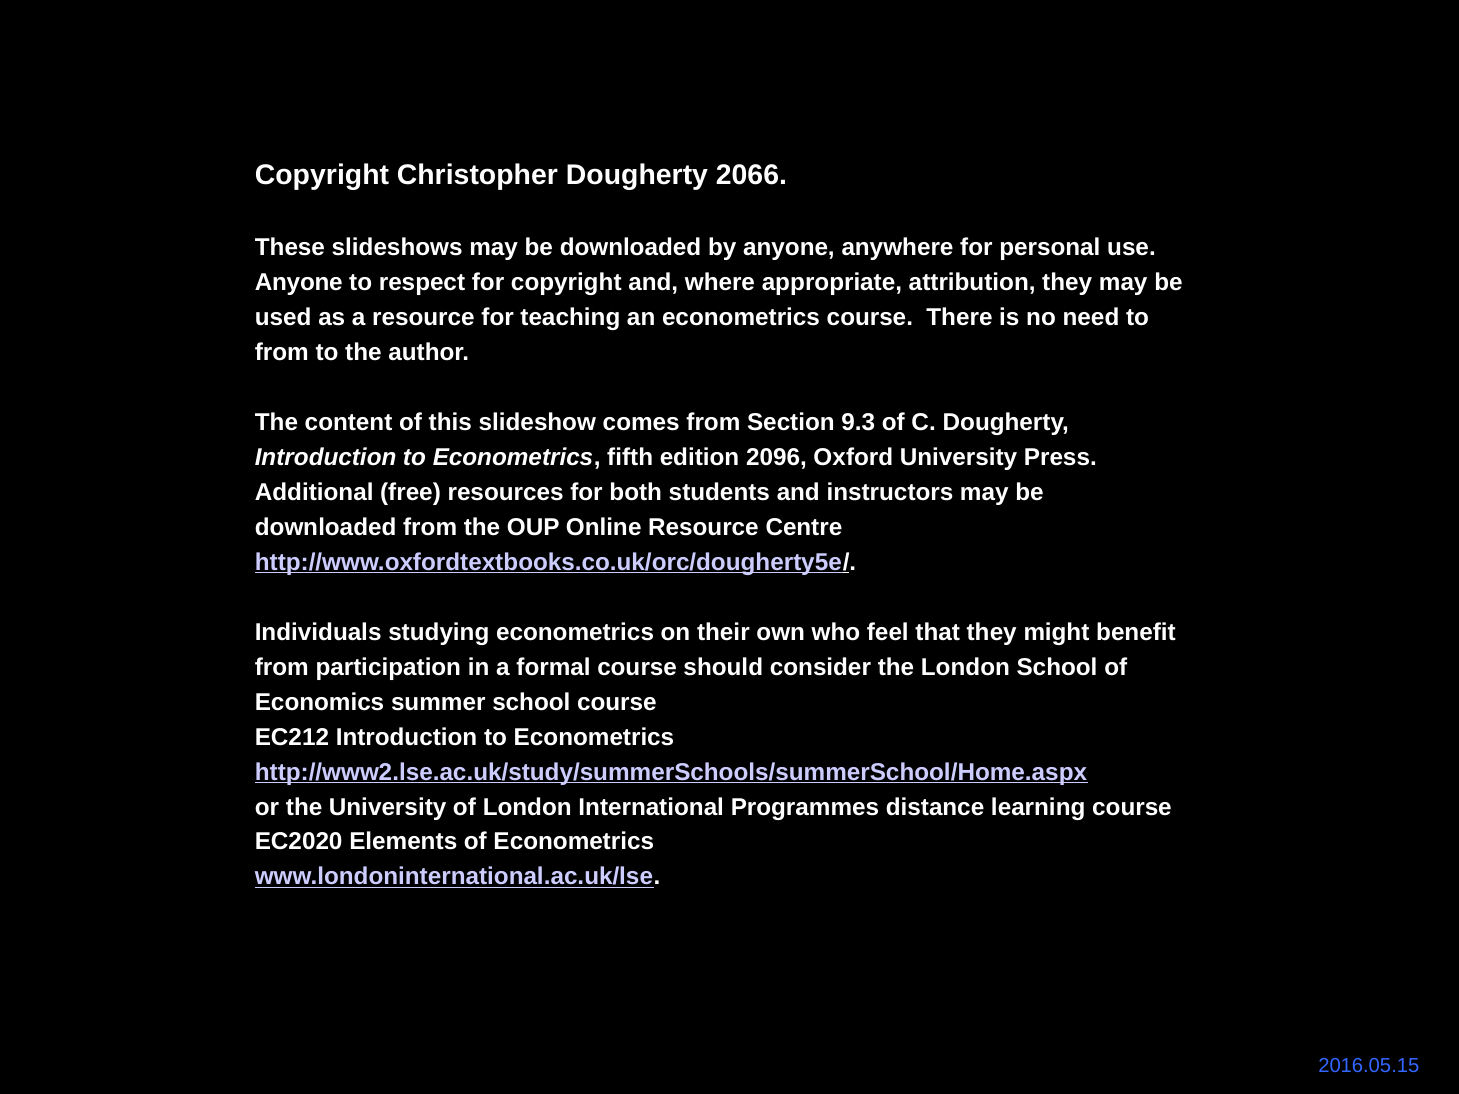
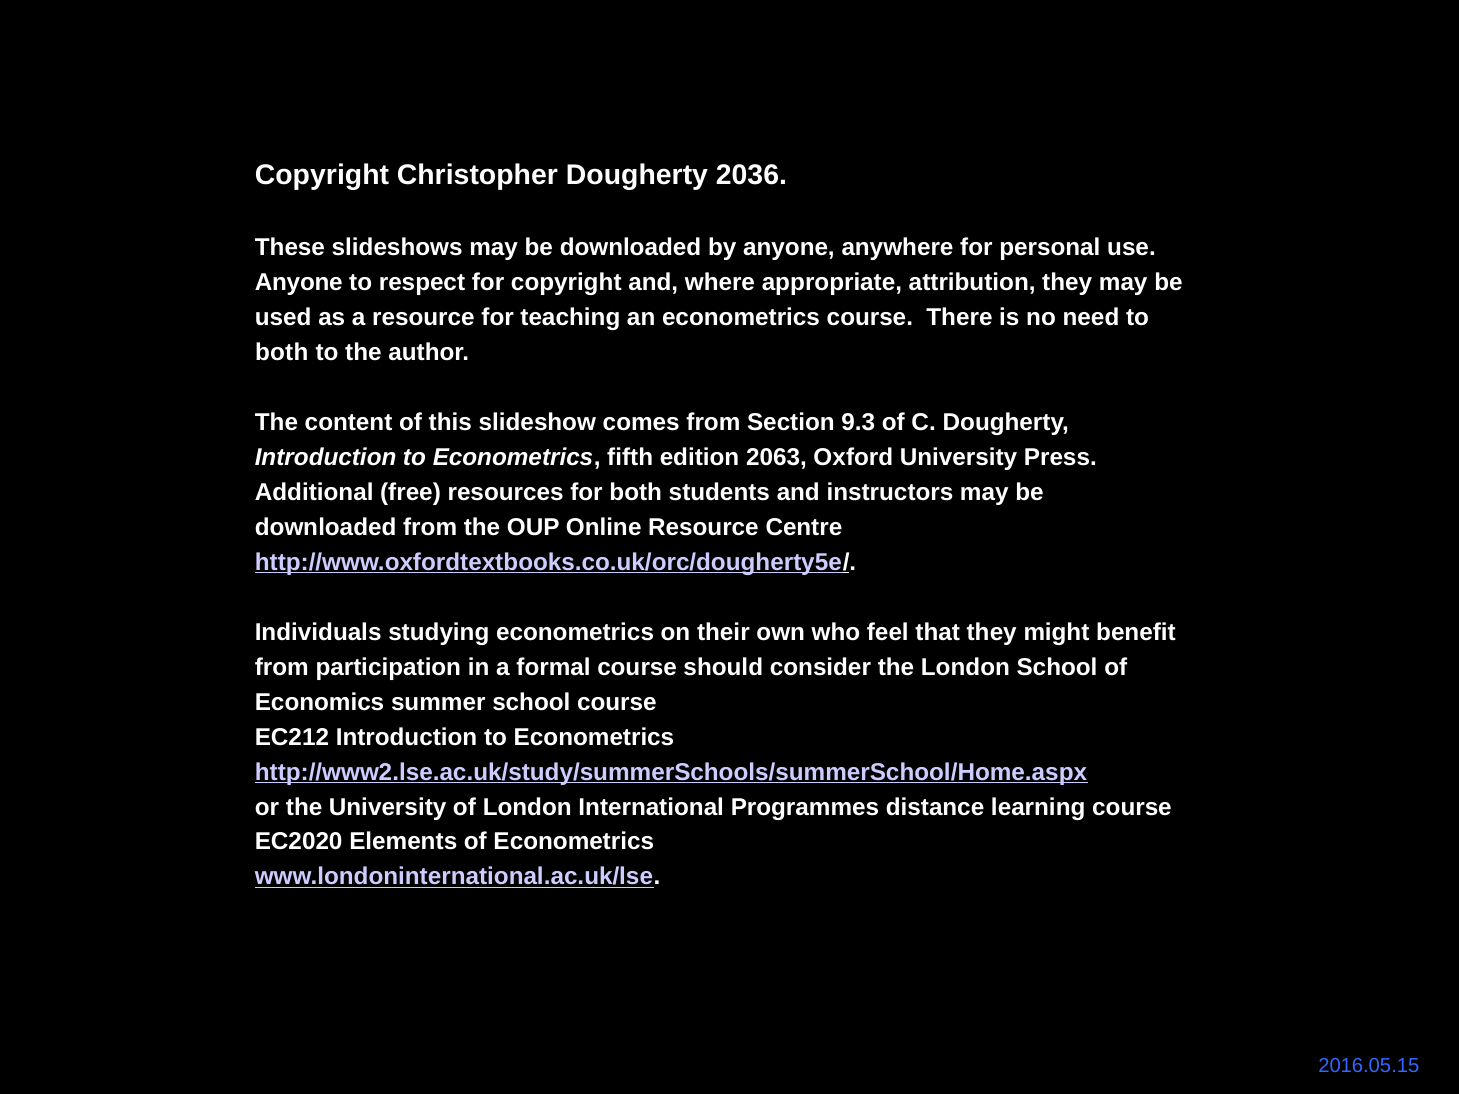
2066: 2066 -> 2036
from at (282, 352): from -> both
2096: 2096 -> 2063
